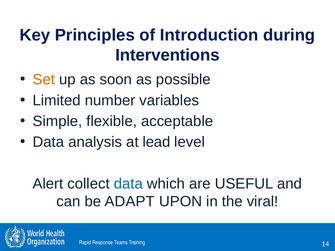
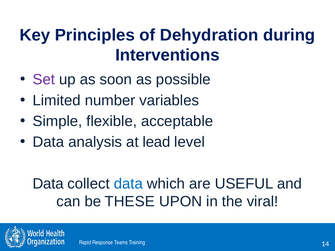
Introduction: Introduction -> Dehydration
Set colour: orange -> purple
Alert at (48, 184): Alert -> Data
ADAPT: ADAPT -> THESE
